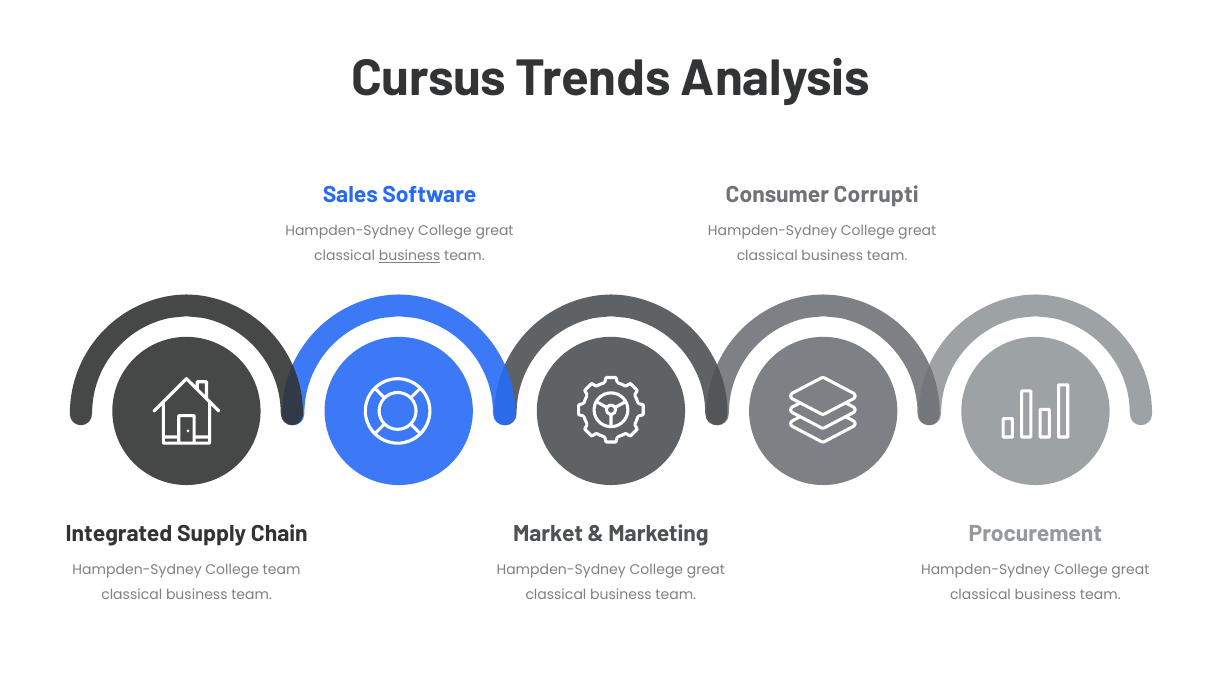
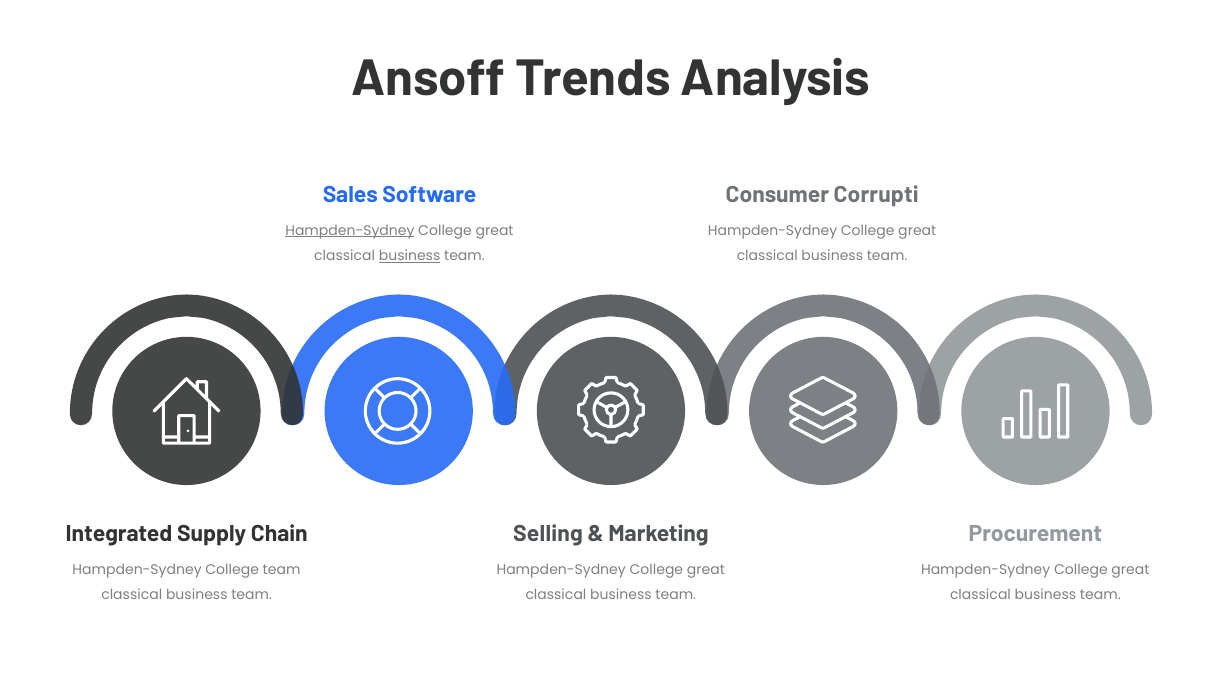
Cursus: Cursus -> Ansoff
Hampden-Sydney at (350, 231) underline: none -> present
Market: Market -> Selling
